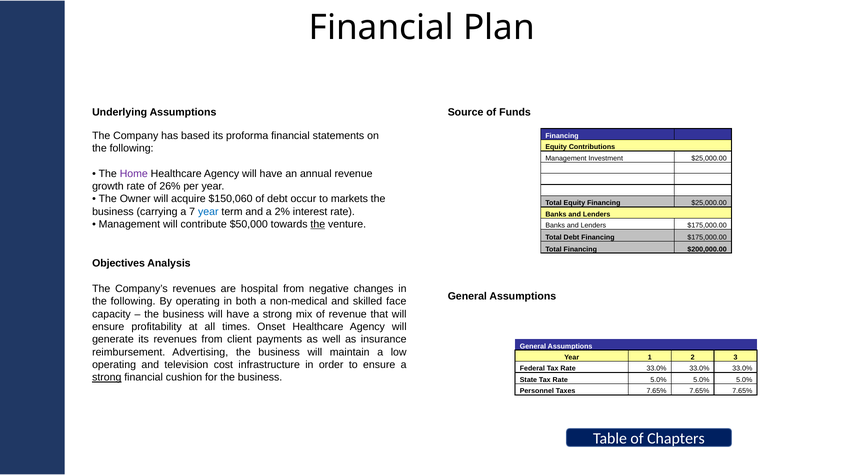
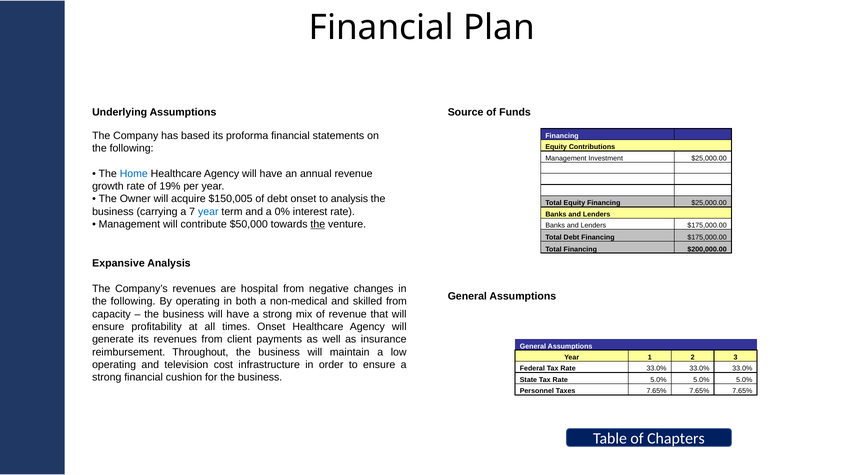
Home colour: purple -> blue
26%: 26% -> 19%
$150,060: $150,060 -> $150,005
debt occur: occur -> onset
to markets: markets -> analysis
2%: 2% -> 0%
Objectives: Objectives -> Expansive
skilled face: face -> from
Advertising: Advertising -> Throughout
strong at (107, 377) underline: present -> none
